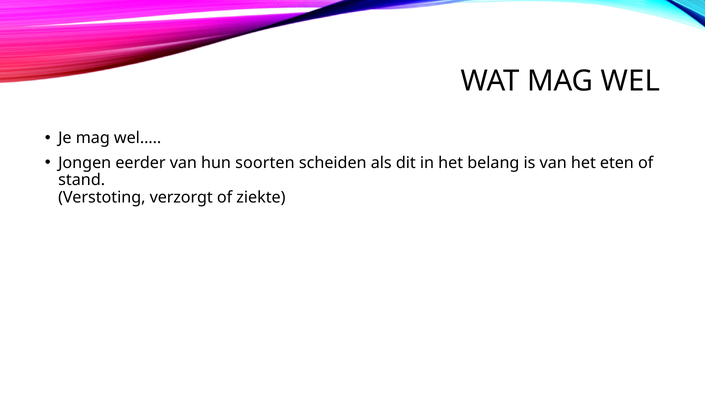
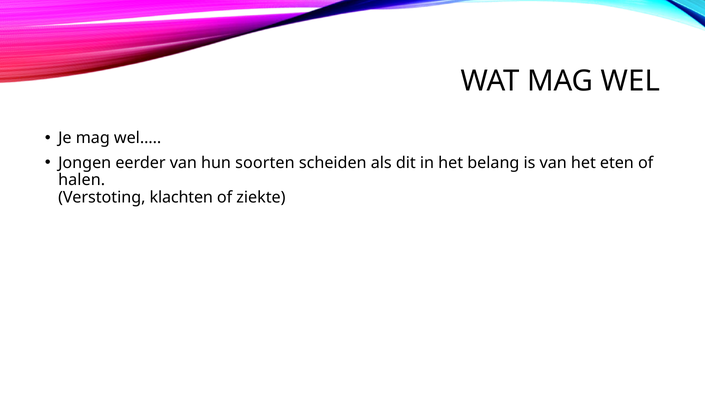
stand: stand -> halen
verzorgt: verzorgt -> klachten
